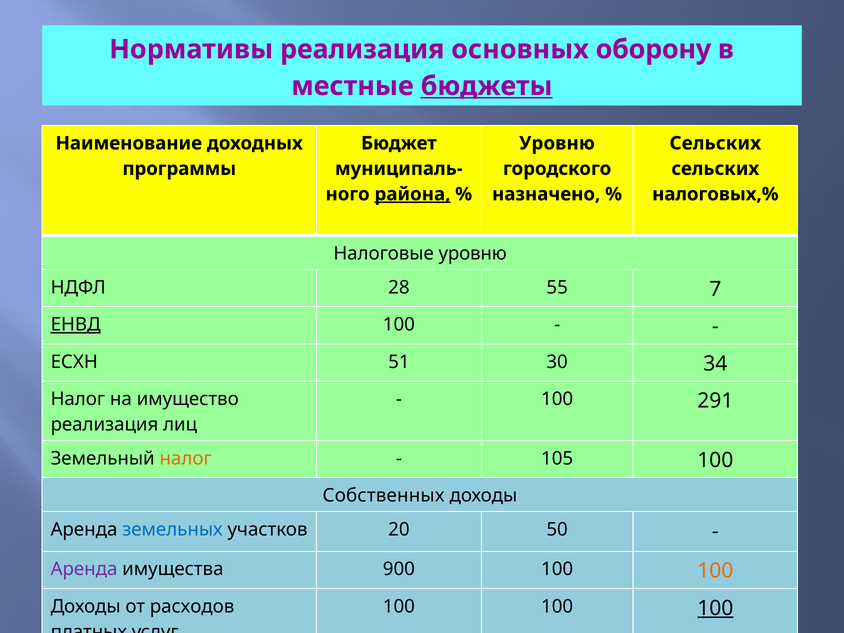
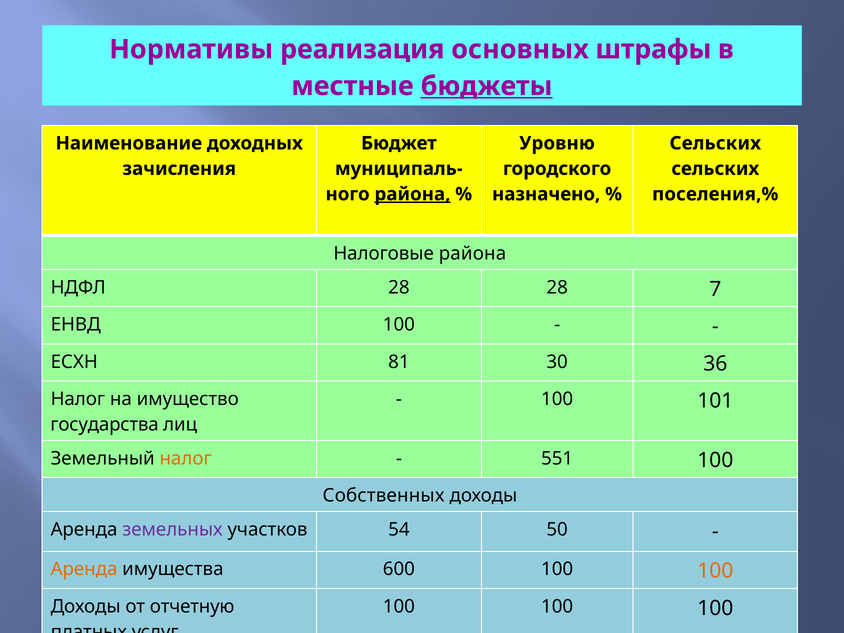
оборону: оборону -> штрафы
программы: программы -> зачисления
налоговых,%: налоговых,% -> поселения,%
Налоговые уровню: уровню -> района
28 55: 55 -> 28
ЕНВД underline: present -> none
51: 51 -> 81
34: 34 -> 36
291: 291 -> 101
реализация at (104, 424): реализация -> государства
105: 105 -> 551
земельных colour: blue -> purple
20: 20 -> 54
Аренда at (84, 569) colour: purple -> orange
900: 900 -> 600
расходов: расходов -> отчетную
100 at (715, 608) underline: present -> none
